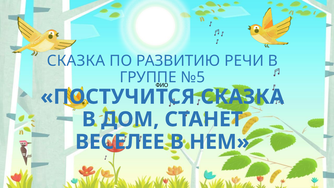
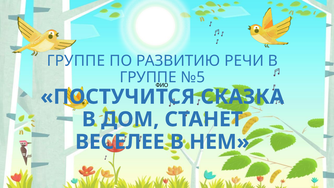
СКАЗКА at (76, 61): СКАЗКА -> ГРУППЕ
